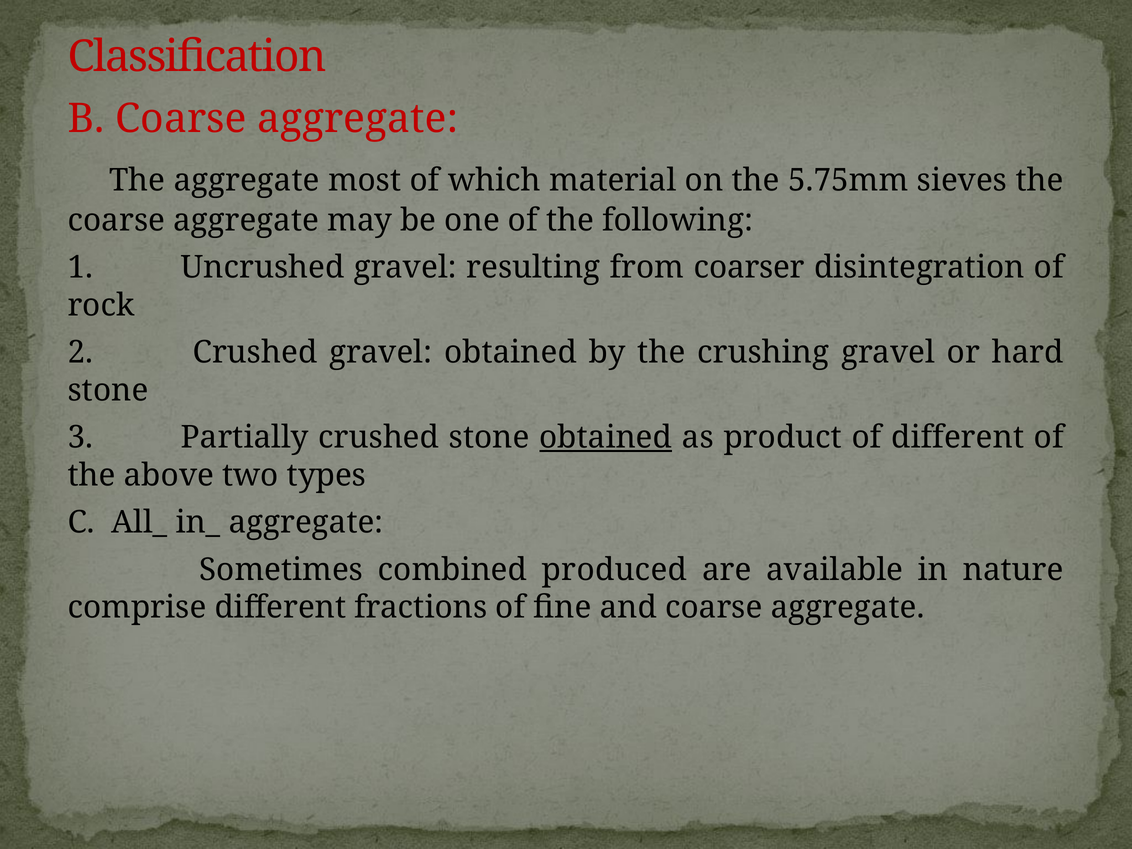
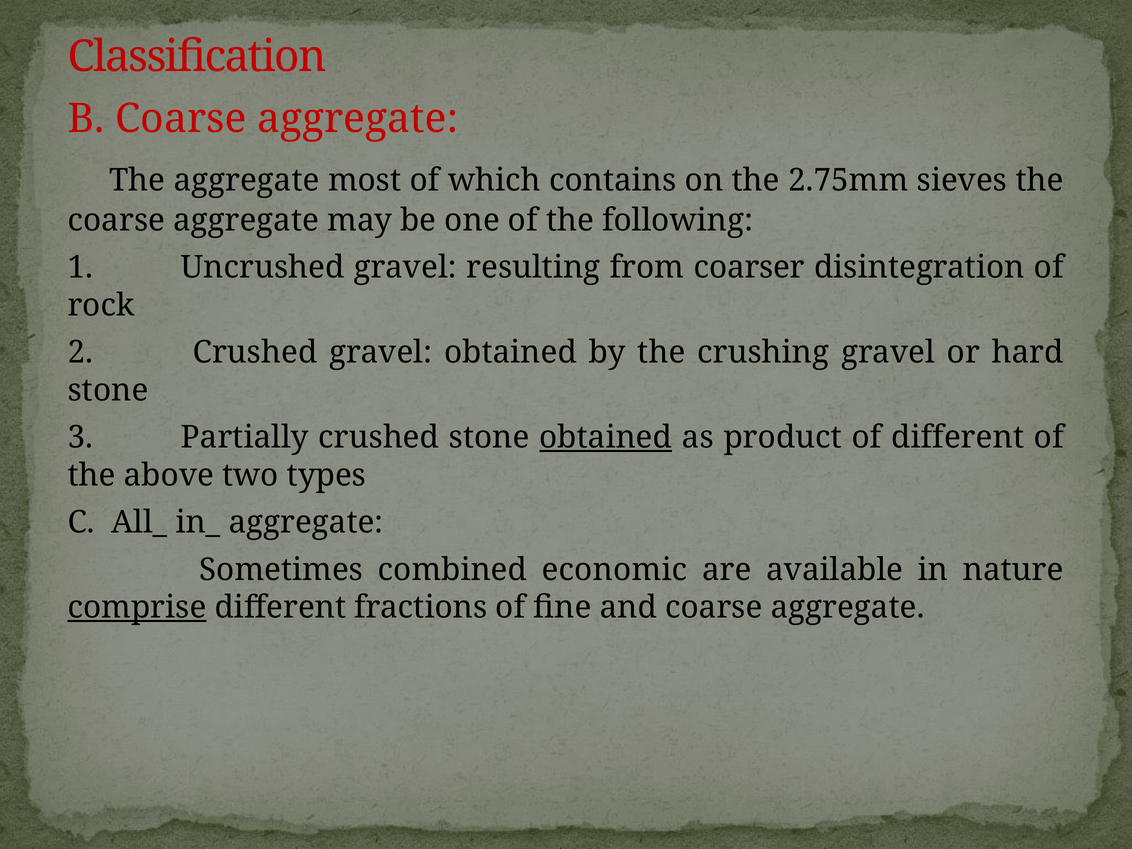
material: material -> contains
5.75mm: 5.75mm -> 2.75mm
produced: produced -> economic
comprise underline: none -> present
